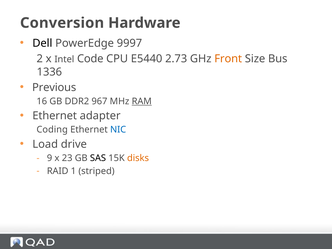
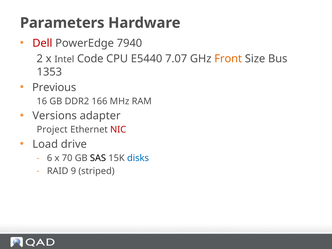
Conversion: Conversion -> Parameters
Dell colour: black -> red
9997: 9997 -> 7940
2.73: 2.73 -> 7.07
1336: 1336 -> 1353
967: 967 -> 166
RAM underline: present -> none
Ethernet at (55, 116): Ethernet -> Versions
Coding: Coding -> Project
NIC colour: blue -> red
9: 9 -> 6
23: 23 -> 70
disks colour: orange -> blue
1: 1 -> 9
